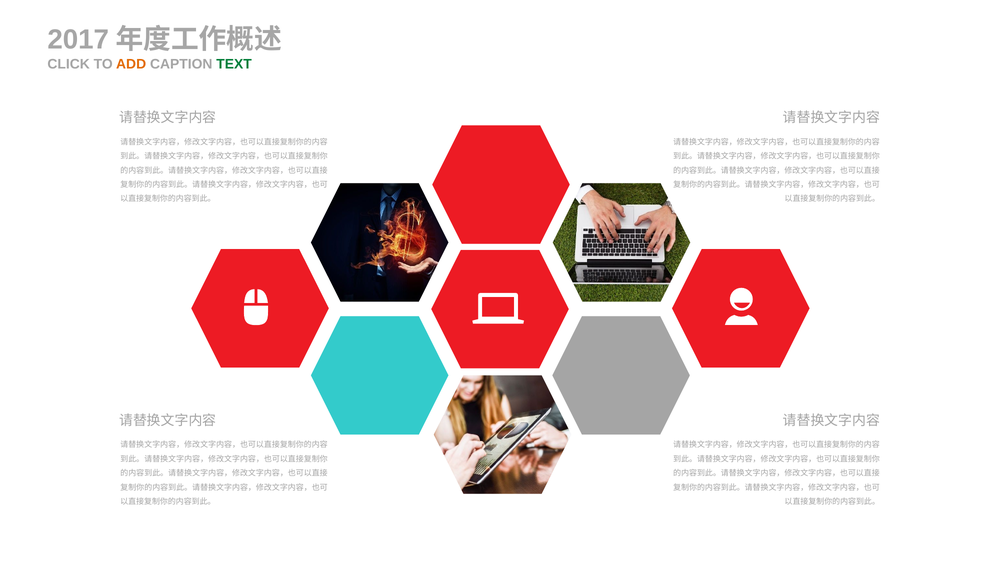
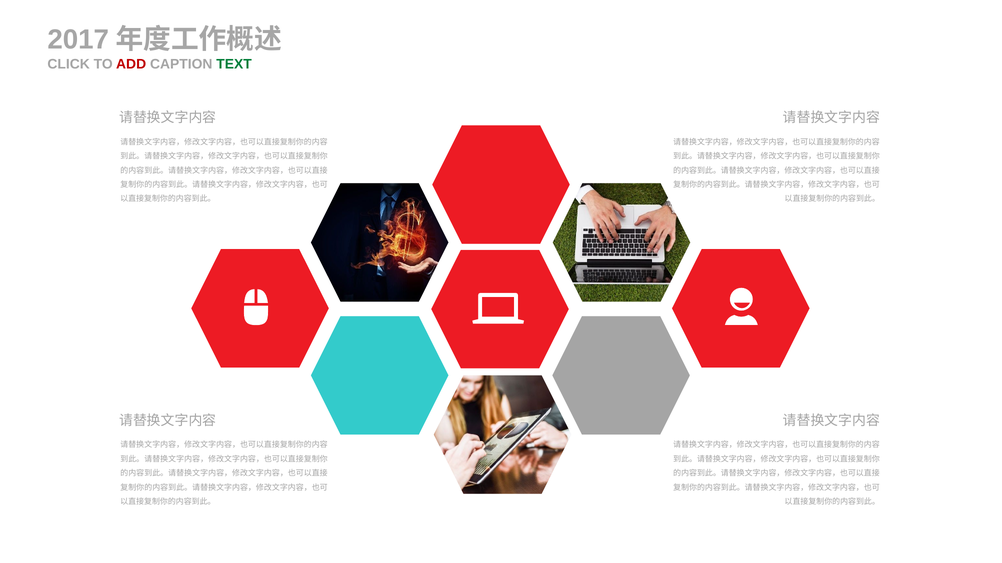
ADD colour: orange -> red
